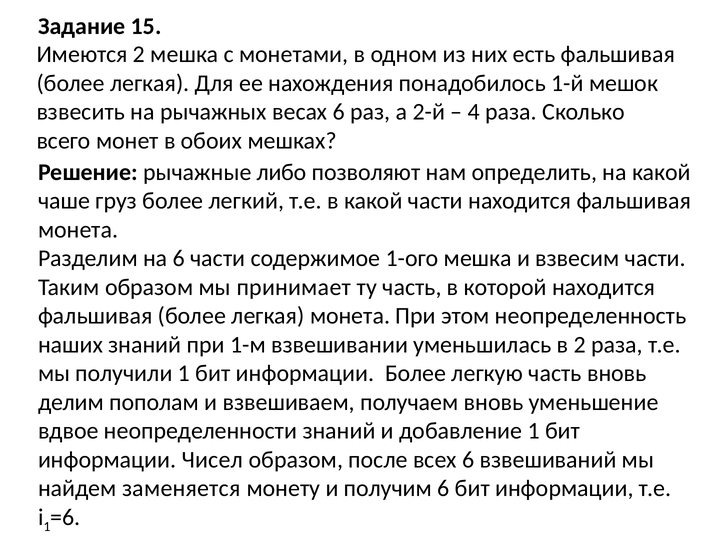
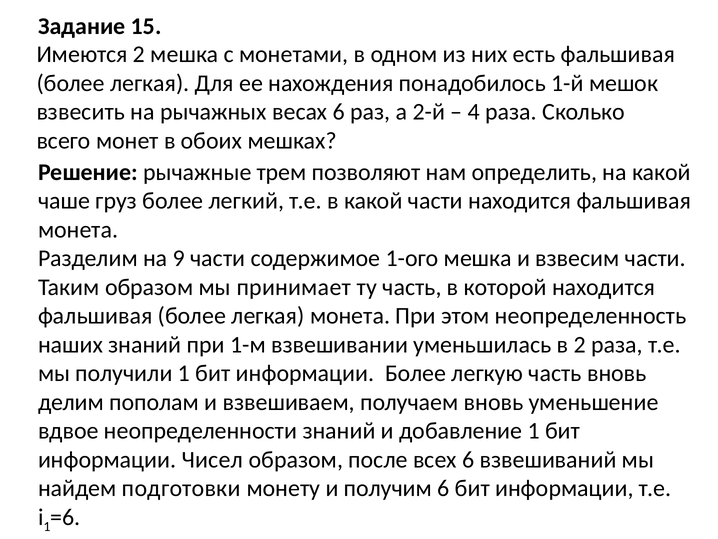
либо: либо -> трем
на 6: 6 -> 9
заменяется: заменяется -> подготовки
